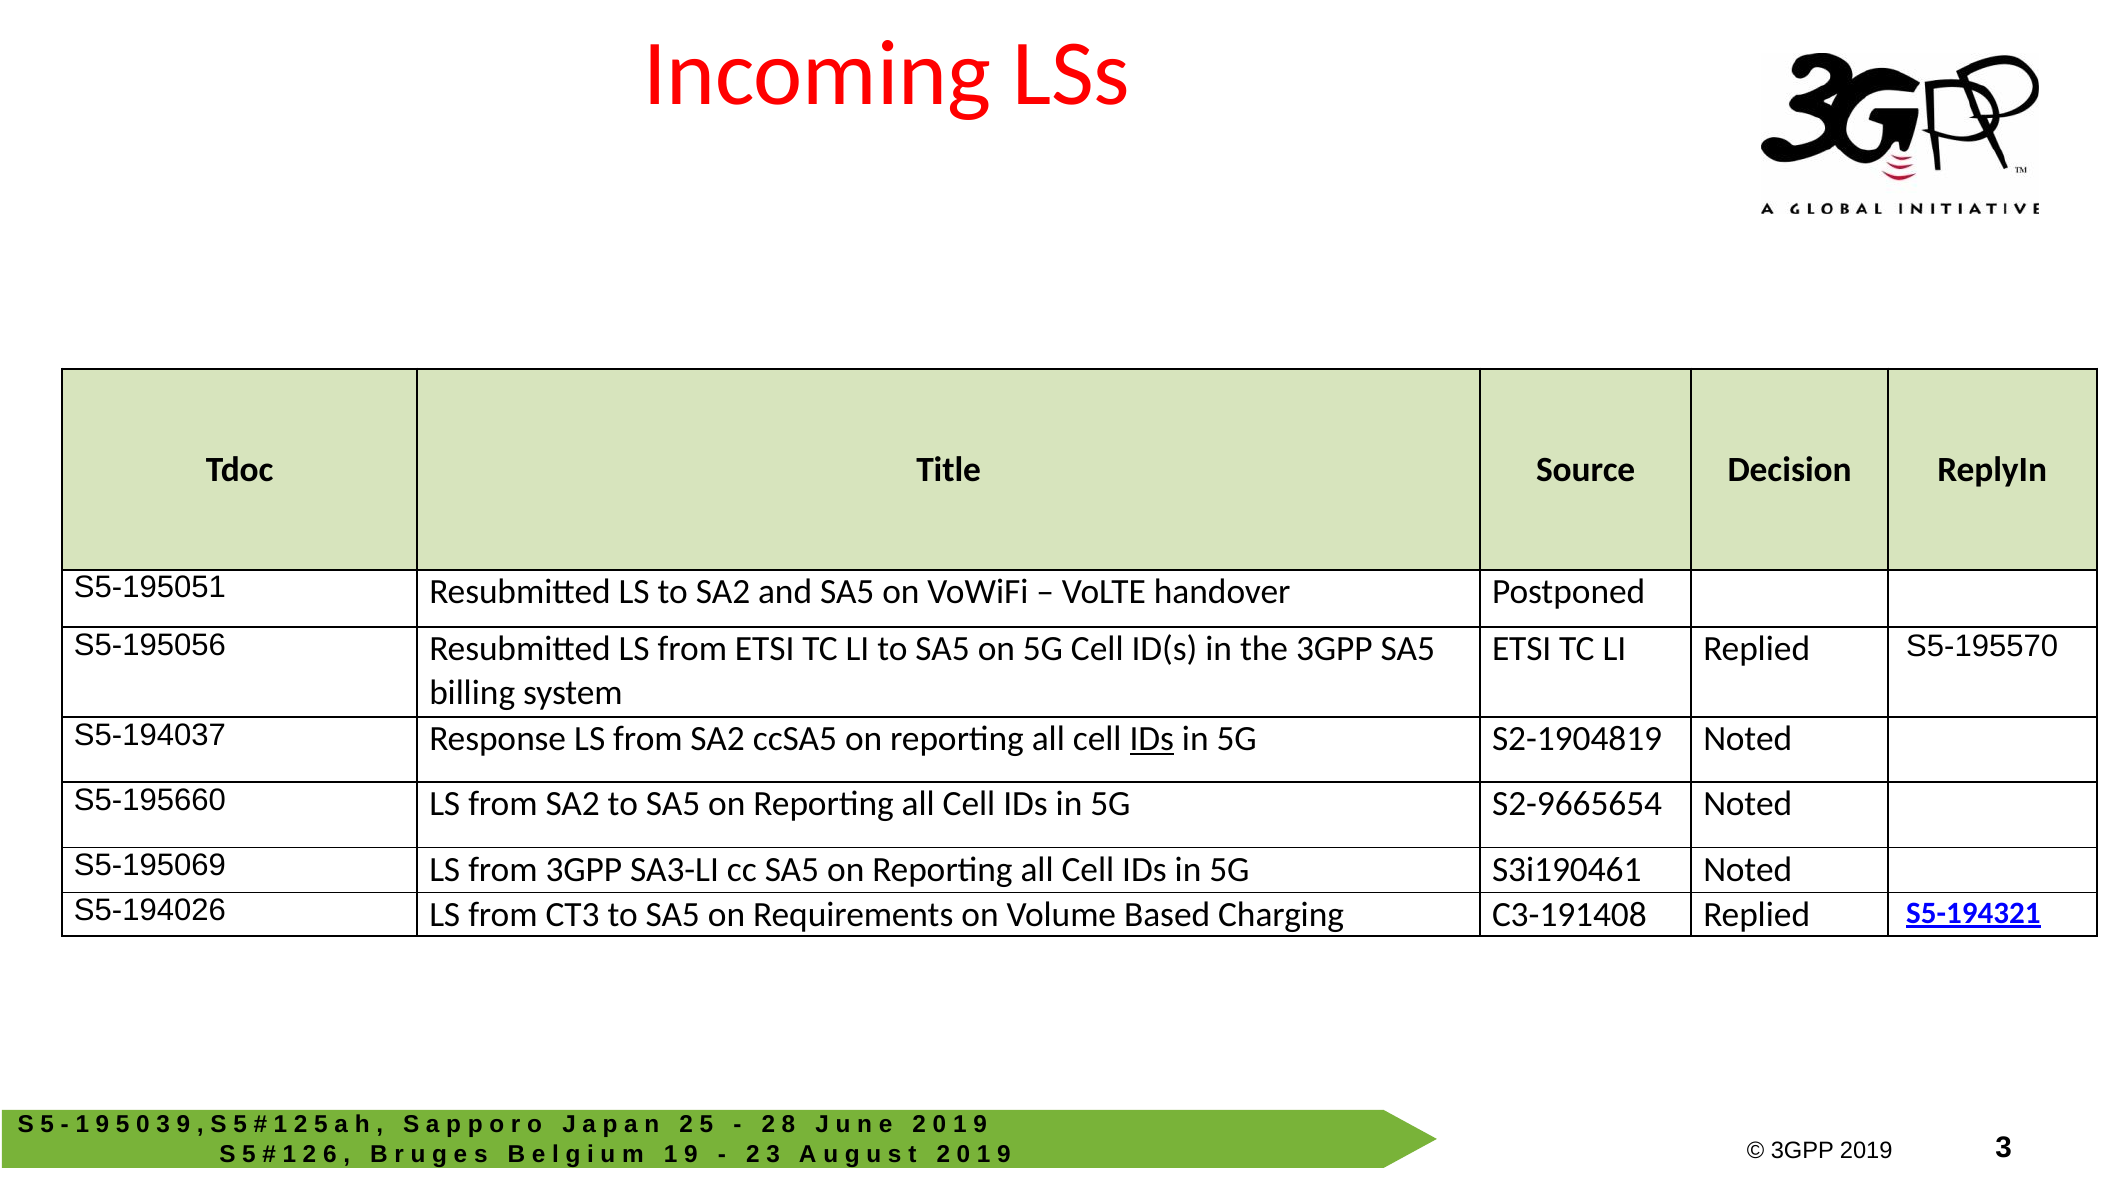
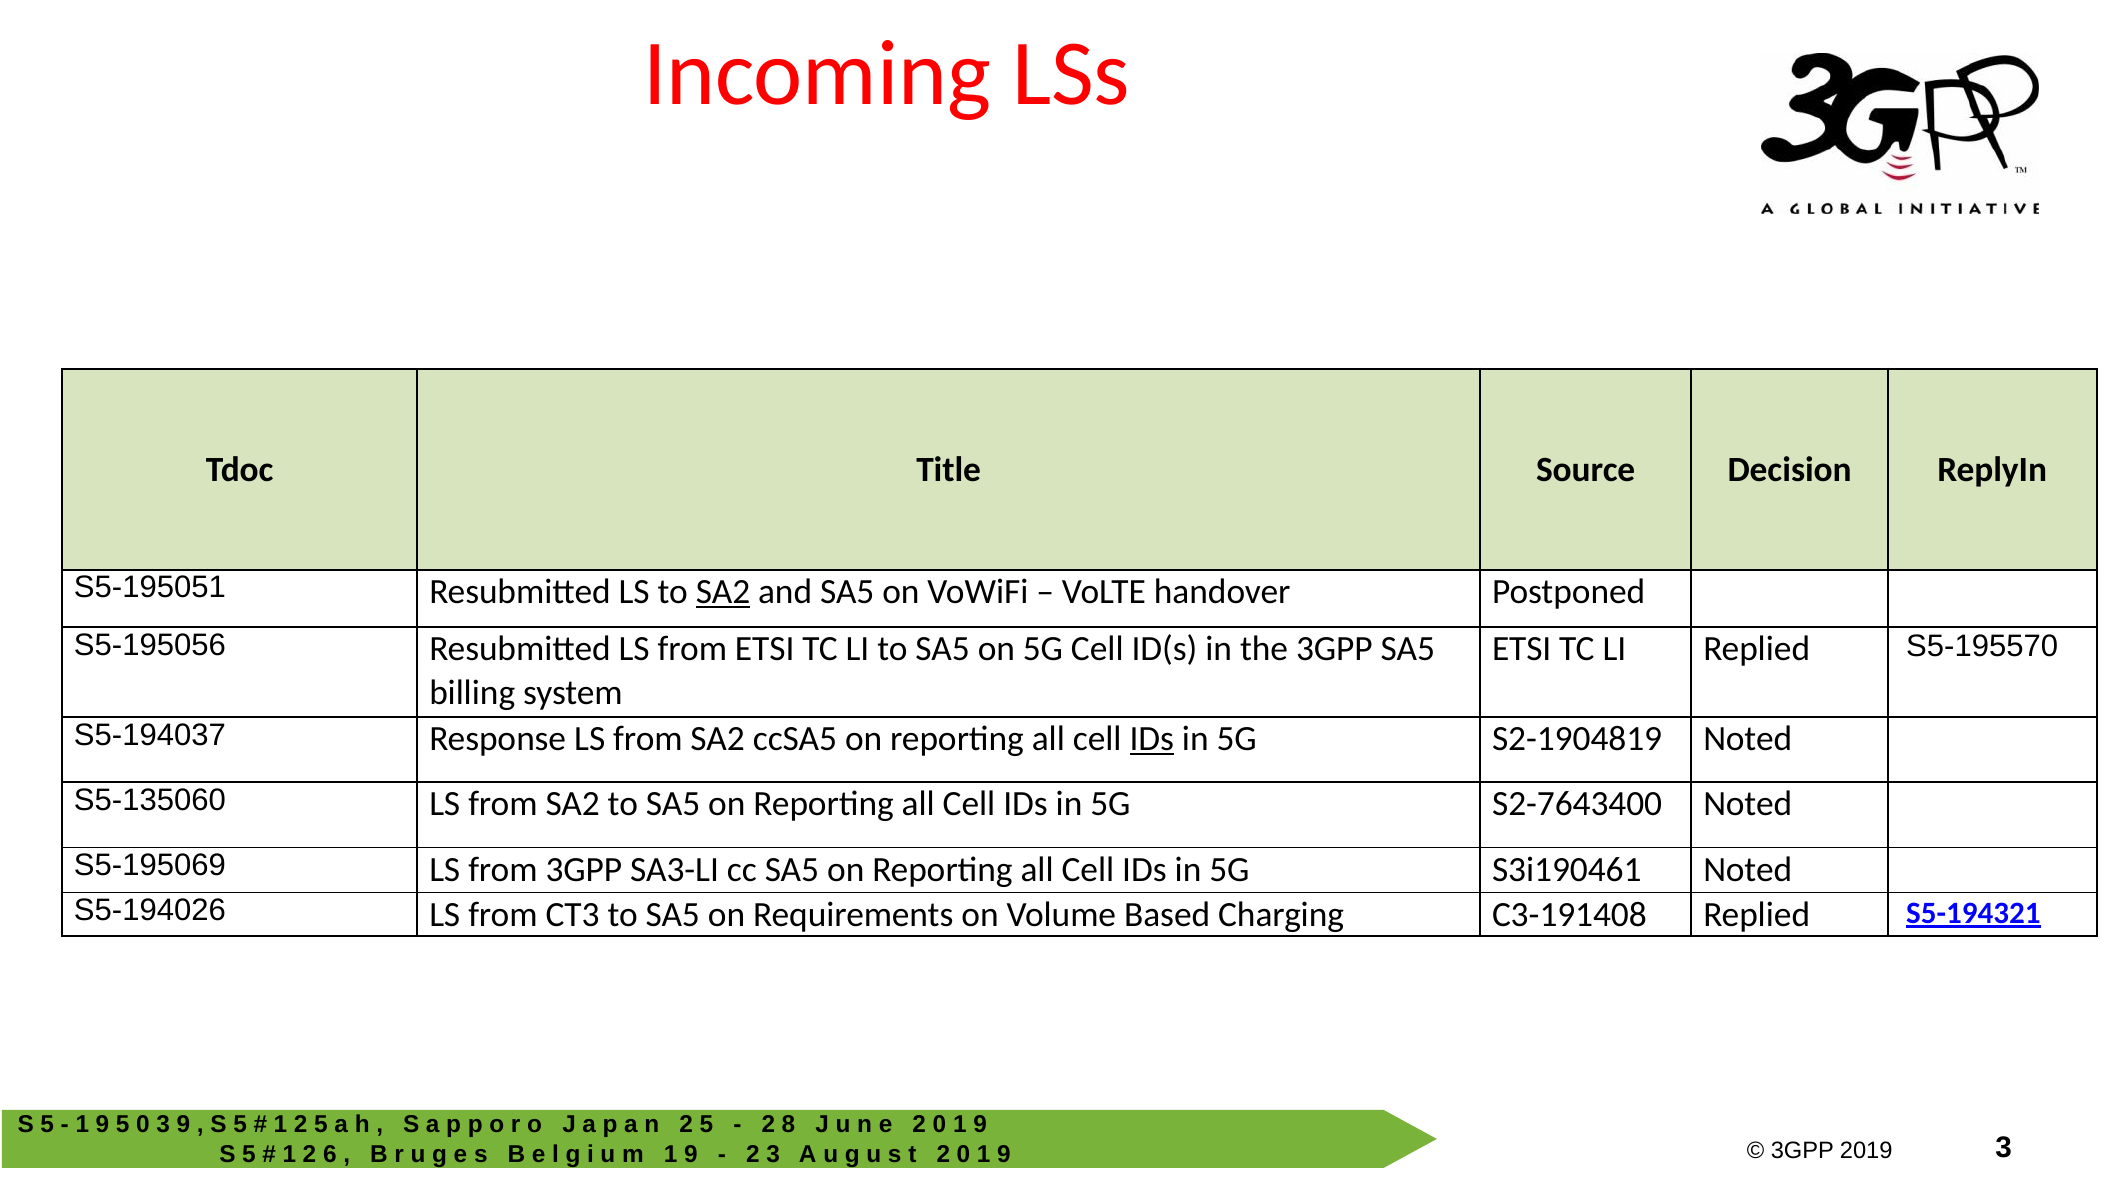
SA2 at (723, 592) underline: none -> present
S5-195660: S5-195660 -> S5-135060
S2-9665654: S2-9665654 -> S2-7643400
